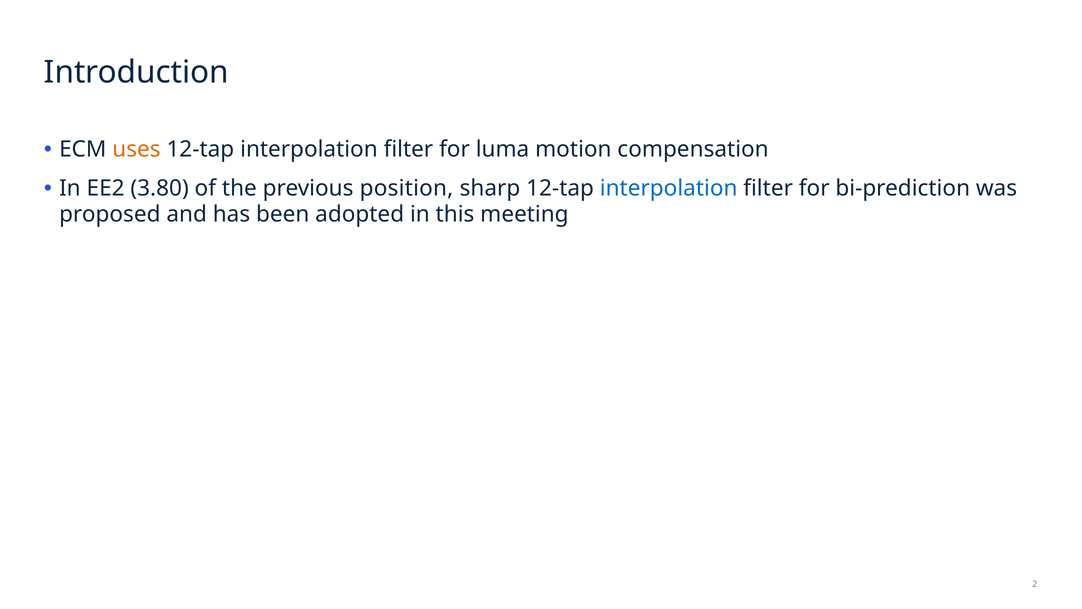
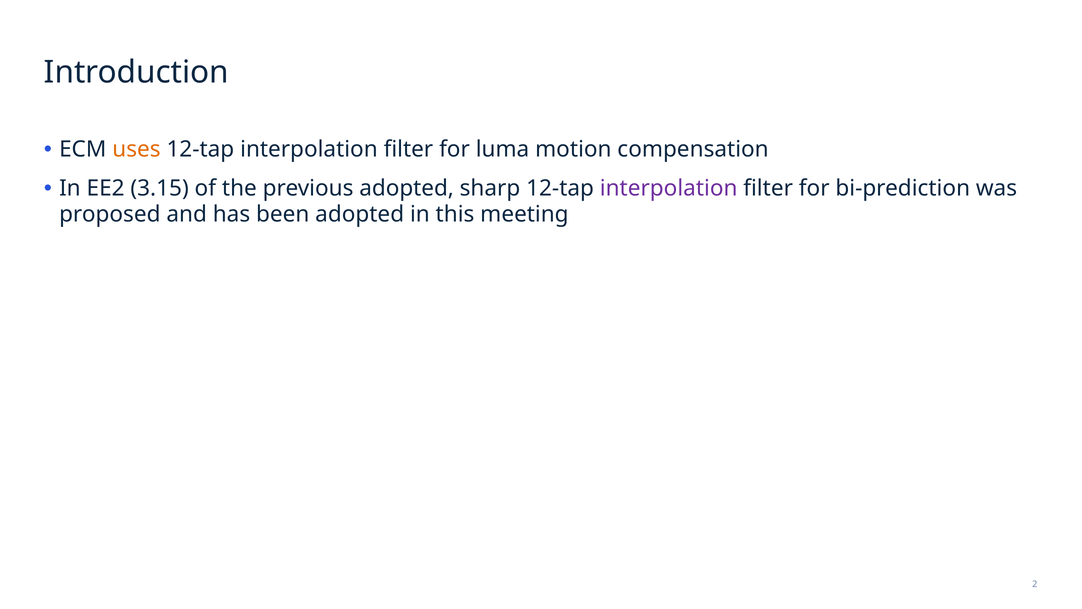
3.80: 3.80 -> 3.15
previous position: position -> adopted
interpolation at (669, 188) colour: blue -> purple
